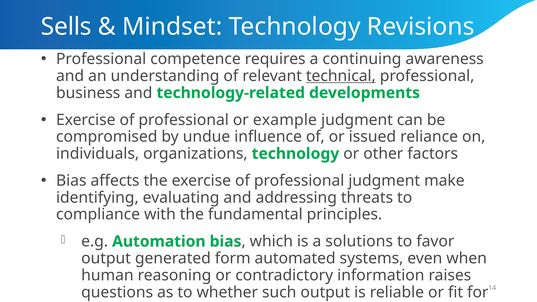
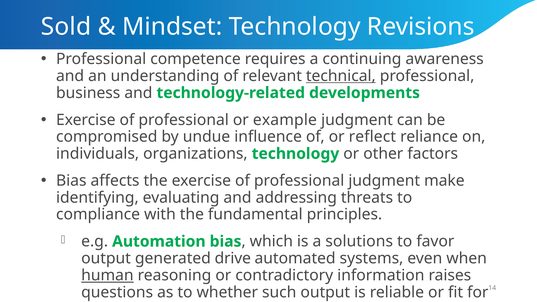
Sells: Sells -> Sold
issued: issued -> reflect
form: form -> drive
human underline: none -> present
